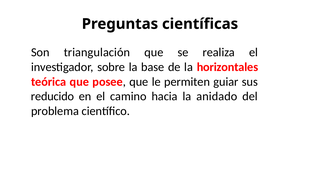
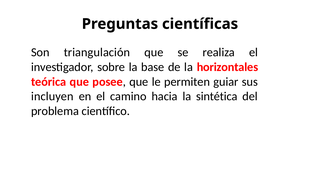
reducido: reducido -> incluyen
anidado: anidado -> sintética
